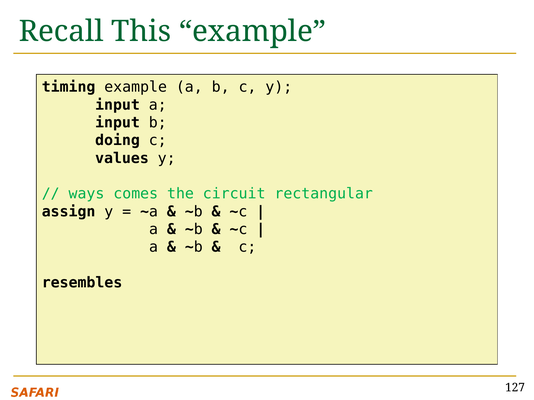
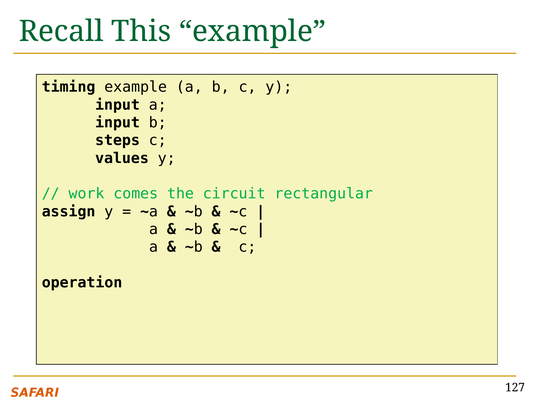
doing: doing -> steps
ways: ways -> work
resembles: resembles -> operation
